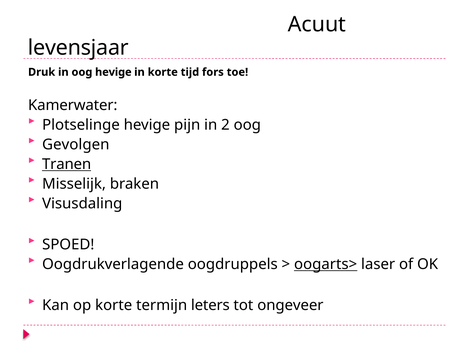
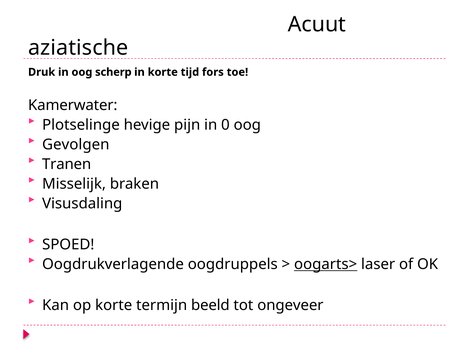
levensjaar: levensjaar -> aziatische
oog hevige: hevige -> scherp
2: 2 -> 0
Tranen underline: present -> none
leters: leters -> beeld
